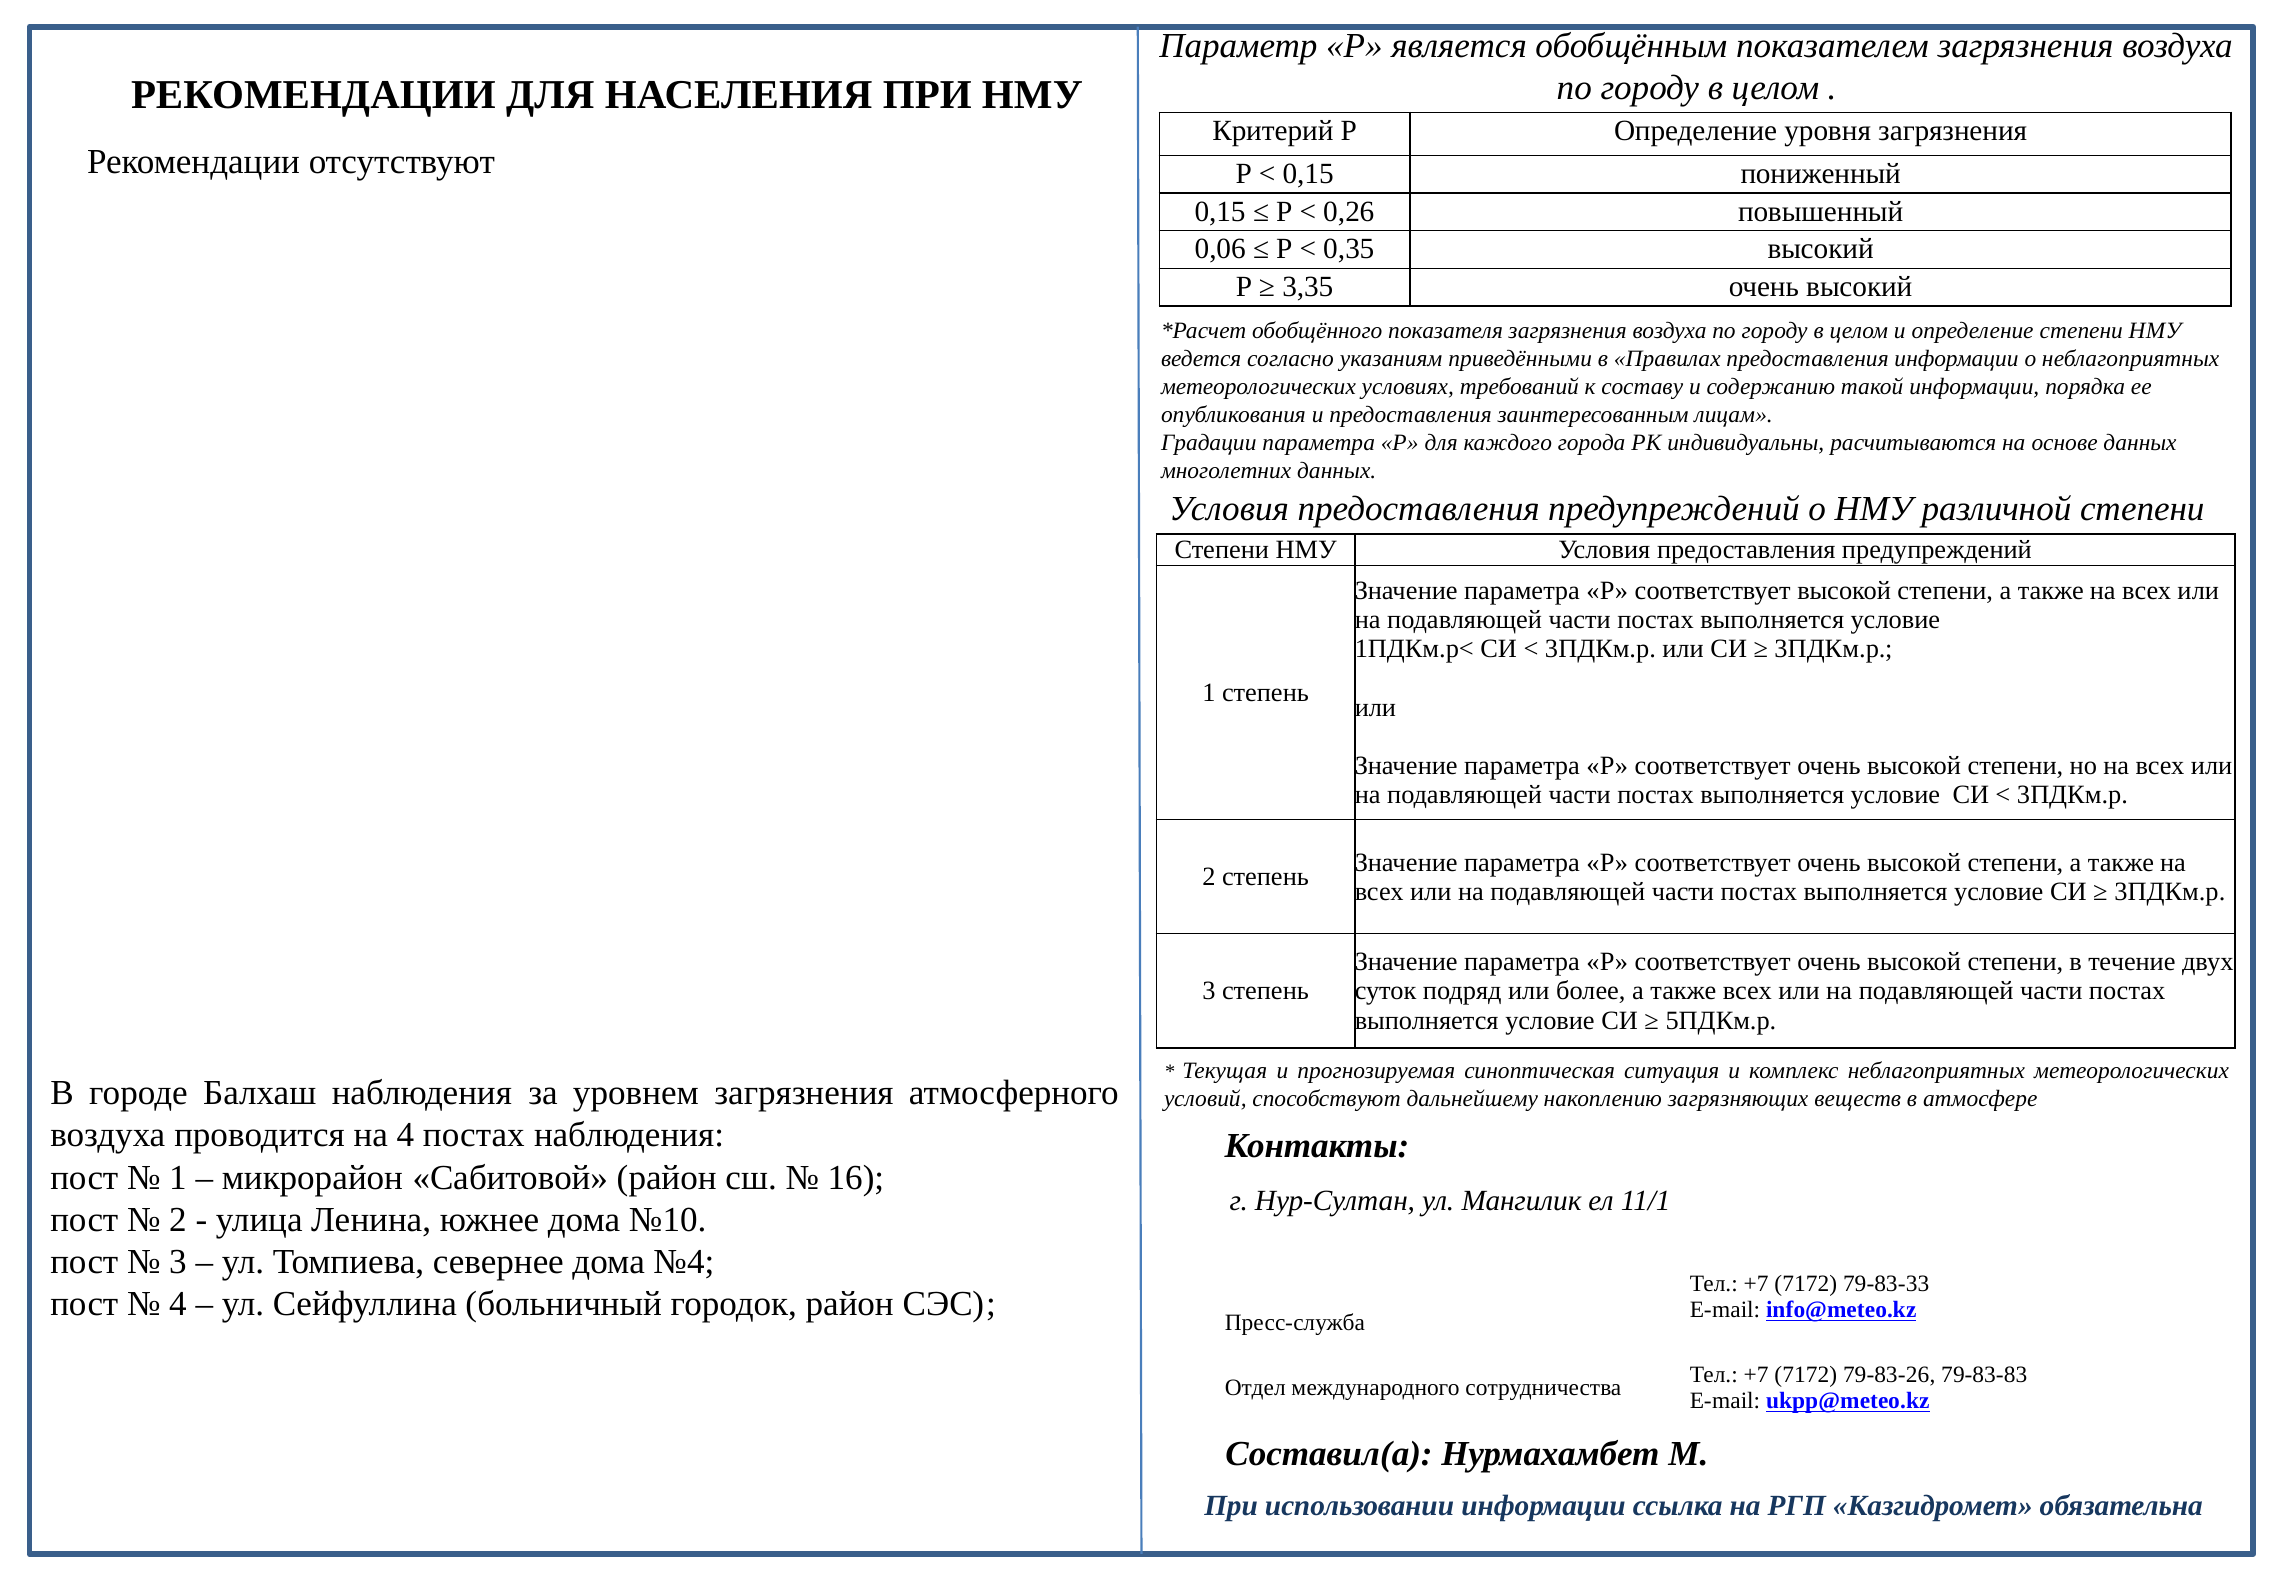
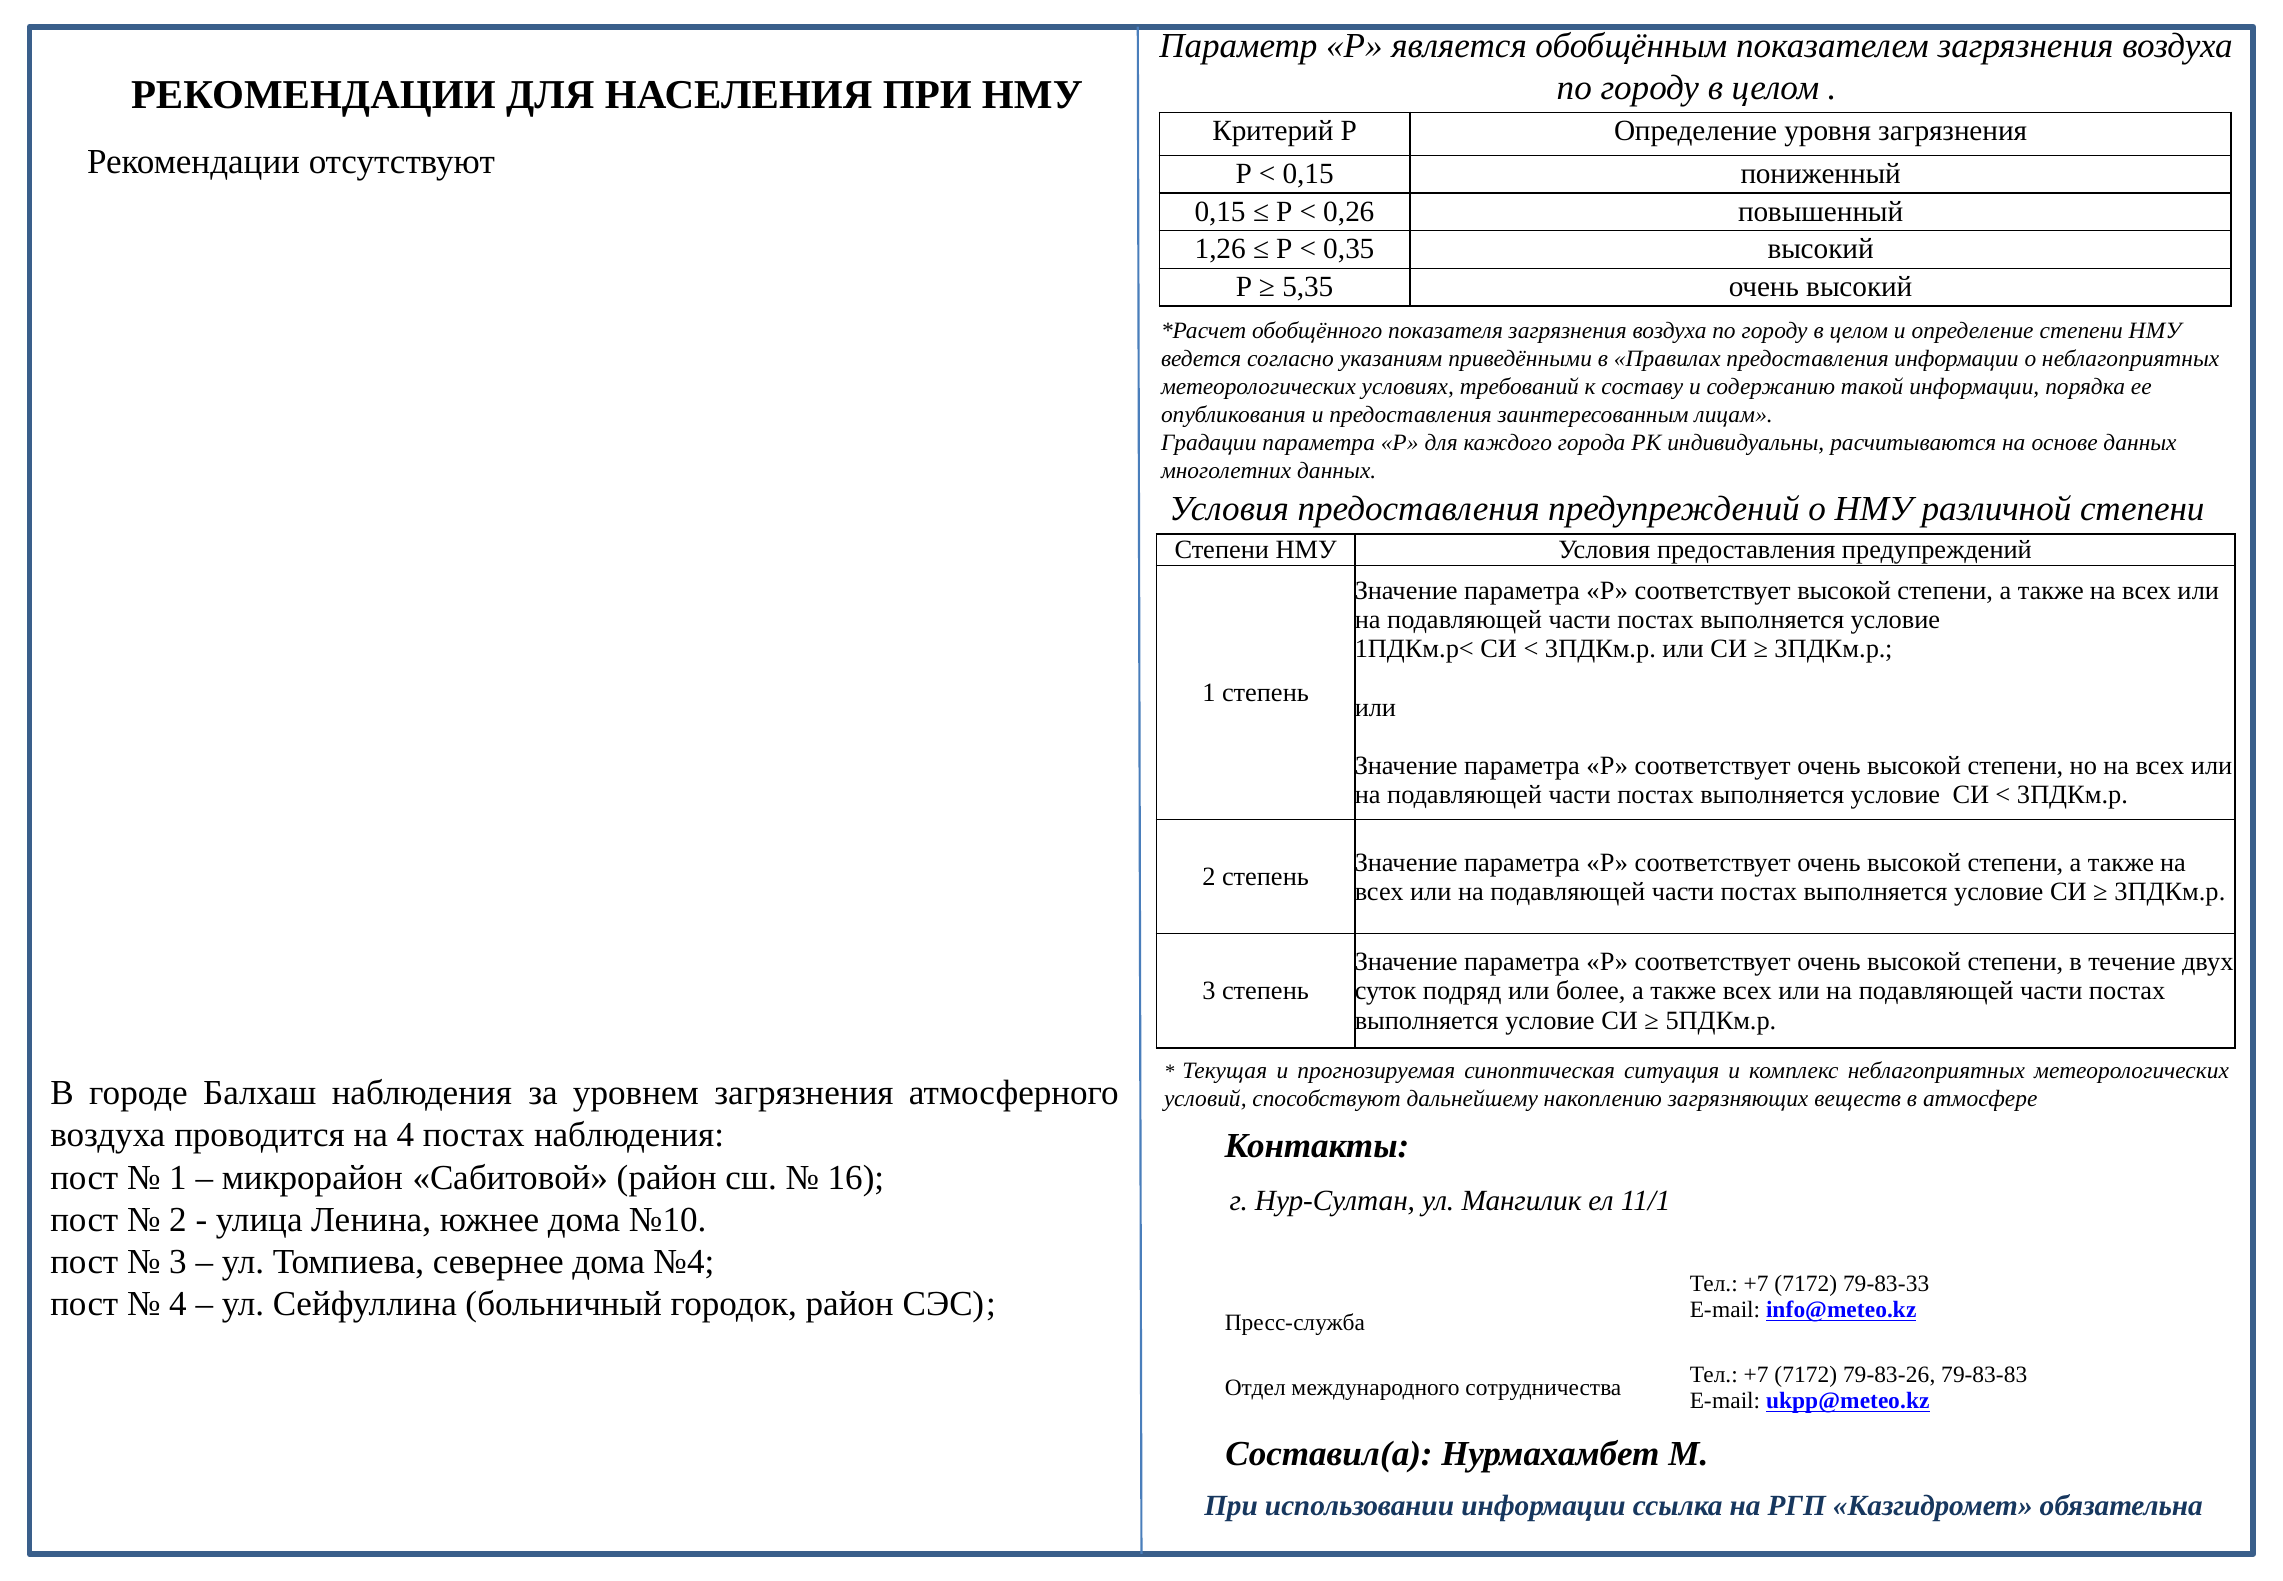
0,06: 0,06 -> 1,26
3,35: 3,35 -> 5,35
